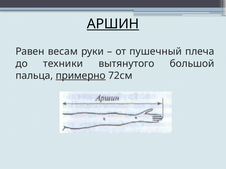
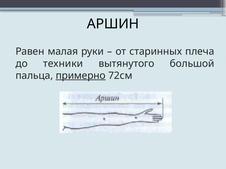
АРШИН underline: present -> none
весам: весам -> малая
пушечный: пушечный -> старинных
